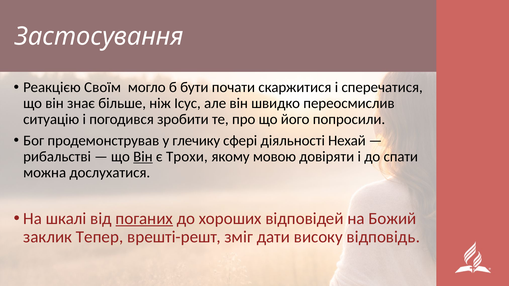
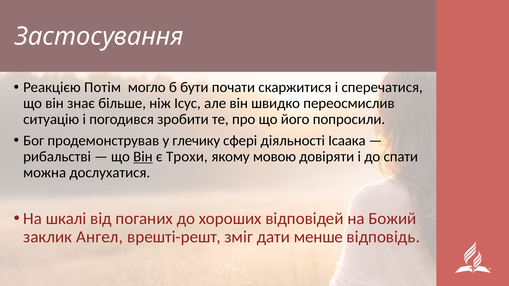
Своїм: Своїм -> Потім
Нехай: Нехай -> Ісаака
поганих underline: present -> none
Тепер: Тепер -> Ангел
високу: високу -> менше
